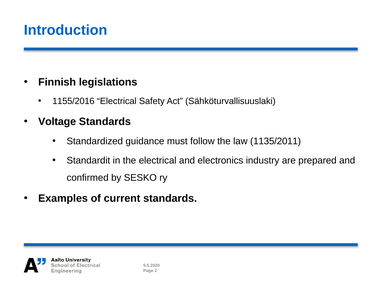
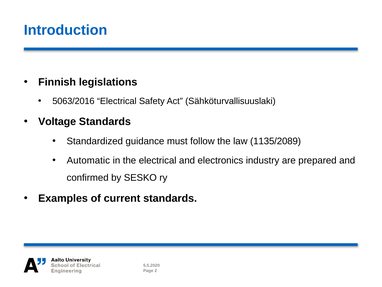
1155/2016: 1155/2016 -> 5063/2016
1135/2011: 1135/2011 -> 1135/2089
Standardit: Standardit -> Automatic
